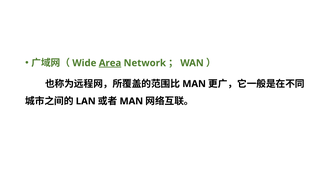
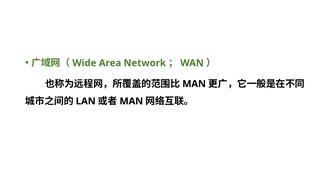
Area underline: present -> none
